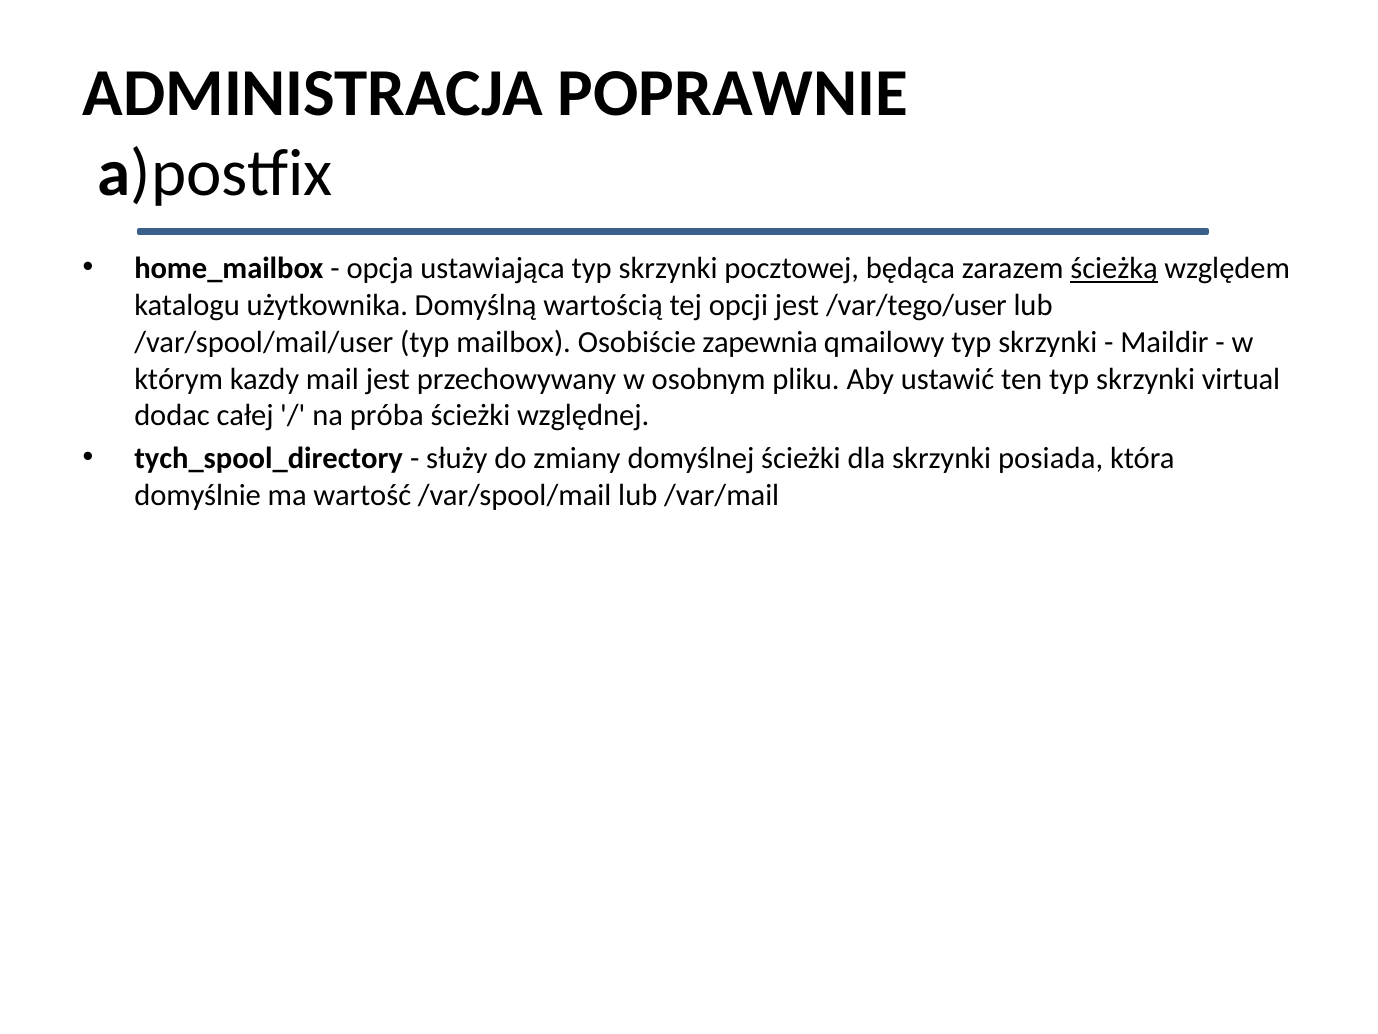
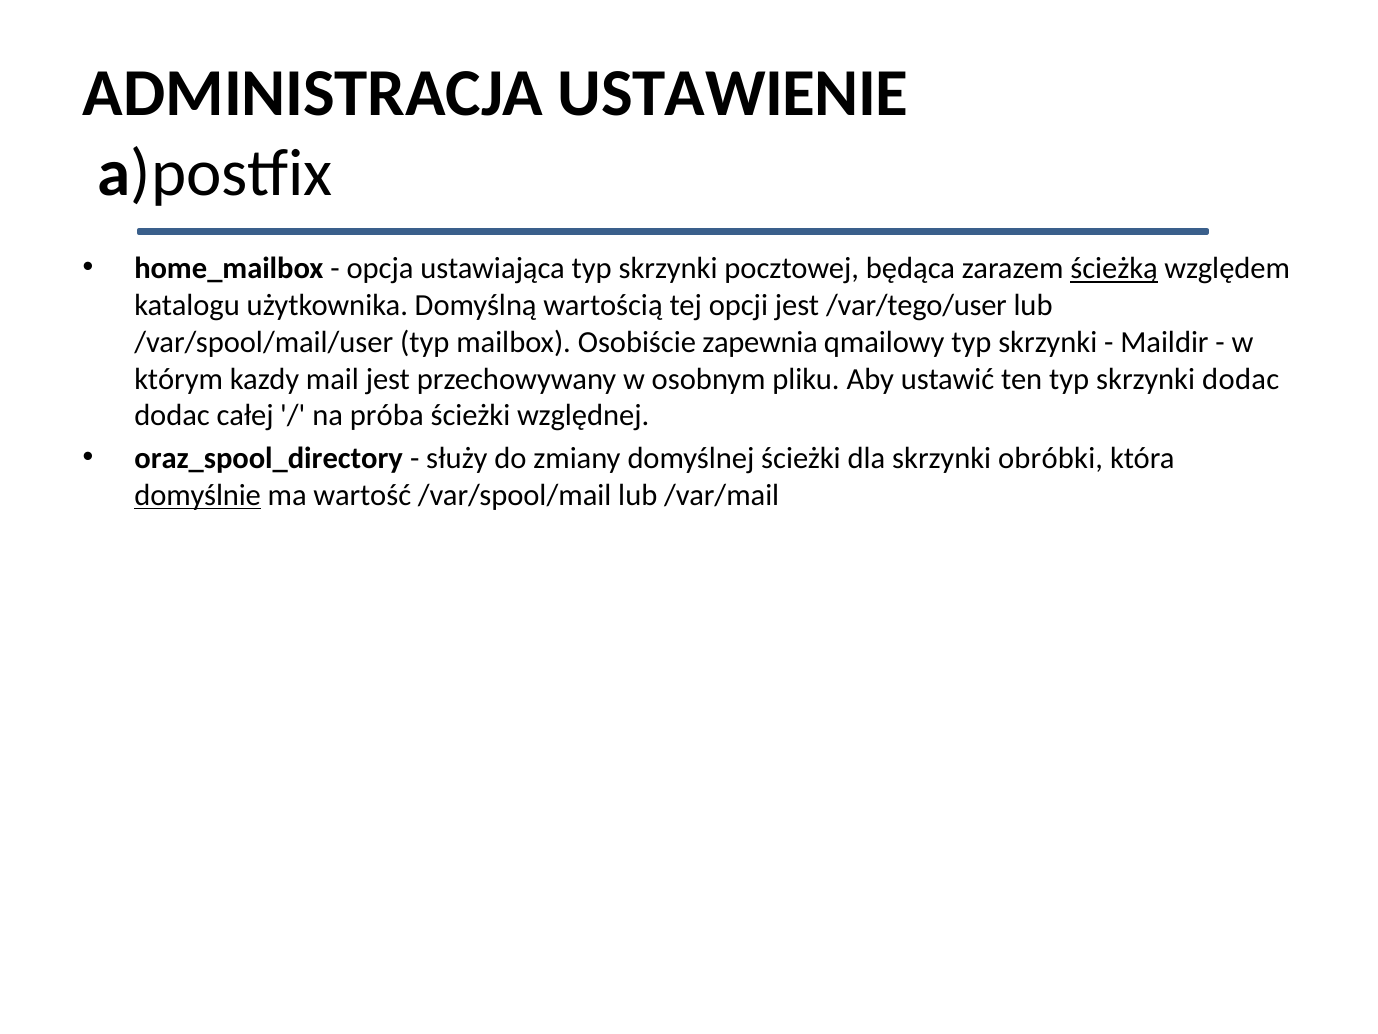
POPRAWNIE: POPRAWNIE -> USTAWIENIE
skrzynki virtual: virtual -> dodac
tych_spool_directory: tych_spool_directory -> oraz_spool_directory
posiada: posiada -> obróbki
domyślnie underline: none -> present
